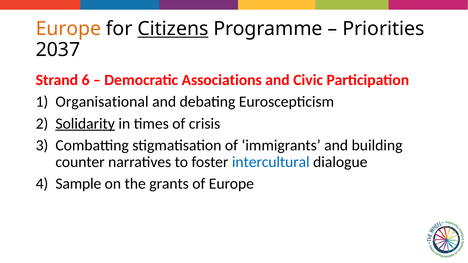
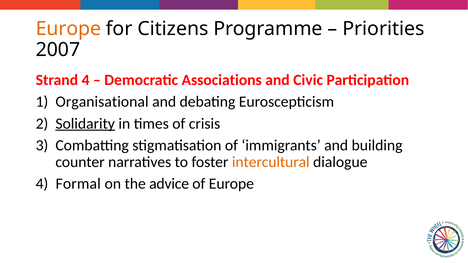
Citizens underline: present -> none
2037: 2037 -> 2007
Strand 6: 6 -> 4
intercultural colour: blue -> orange
Sample: Sample -> Formal
grants: grants -> advice
